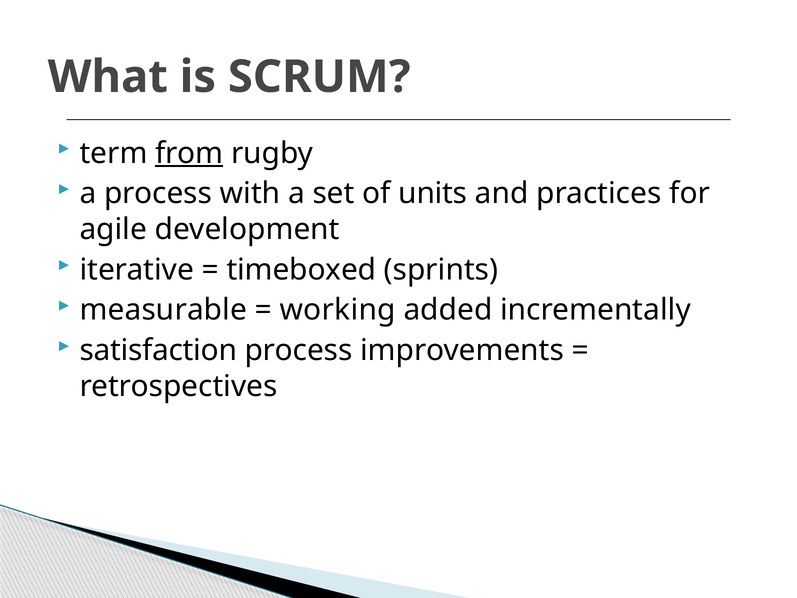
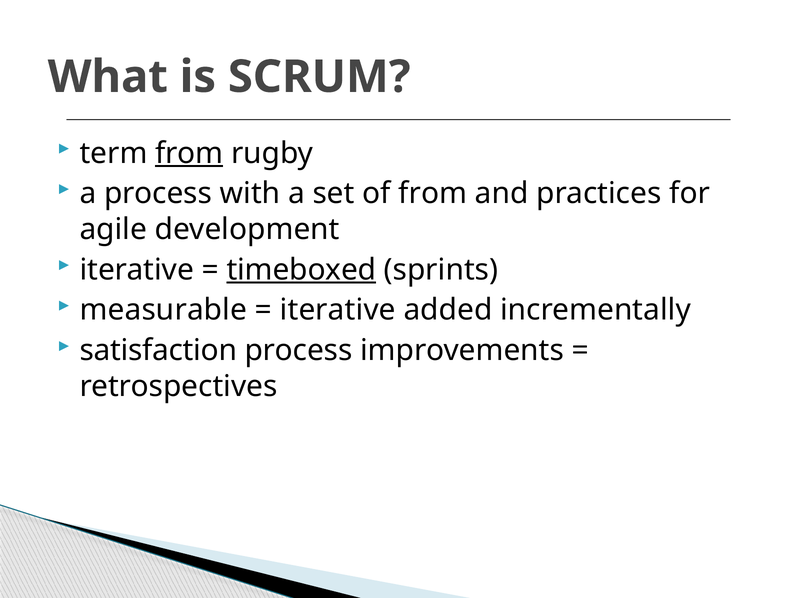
of units: units -> from
timeboxed underline: none -> present
working at (338, 310): working -> iterative
